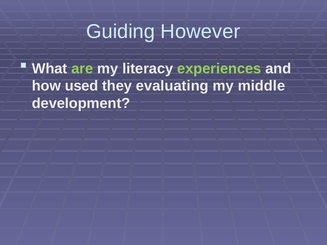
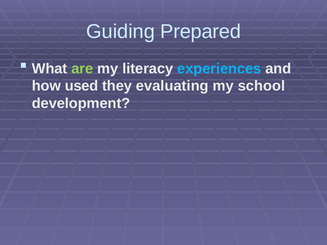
However: However -> Prepared
experiences colour: light green -> light blue
middle: middle -> school
